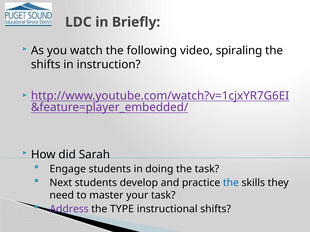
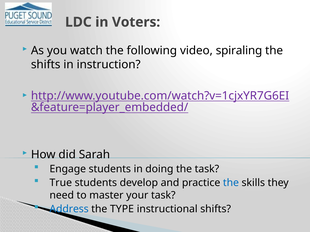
Briefly: Briefly -> Voters
Next: Next -> True
Address colour: purple -> blue
